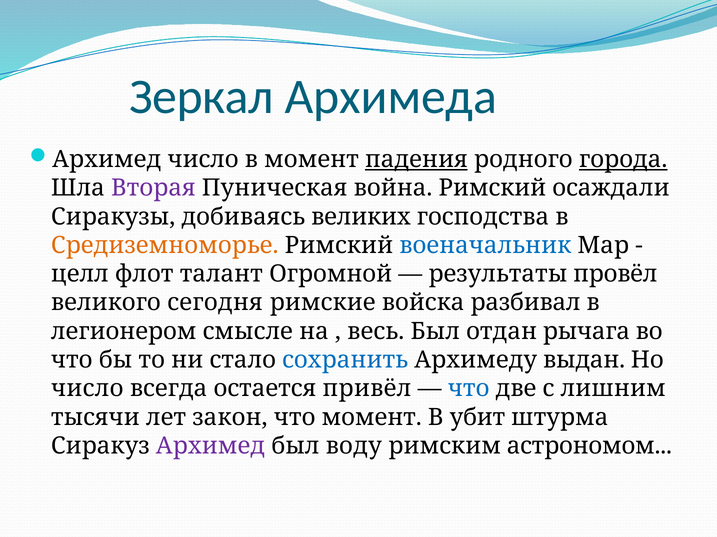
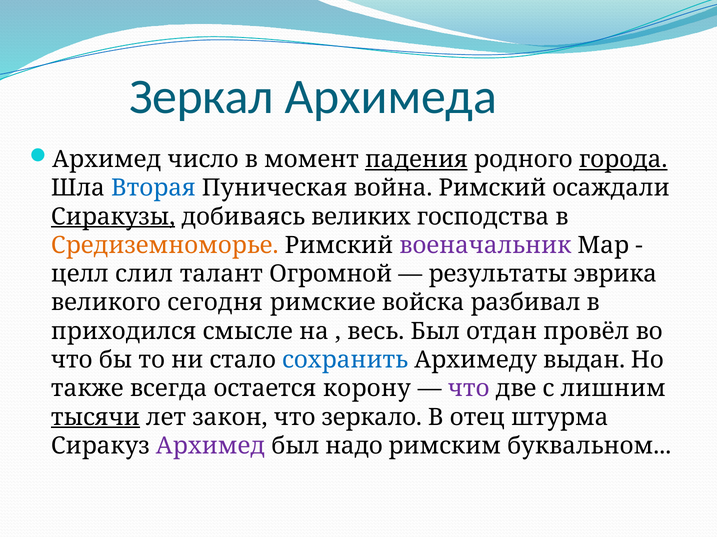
Вторая colour: purple -> blue
Сиракузы underline: none -> present
военачальник colour: blue -> purple
флот: флот -> слил
провёл: провёл -> эврика
легионером: легионером -> приходился
рычага: рычага -> провёл
число at (87, 389): число -> также
привёл: привёл -> корону
что at (469, 389) colour: blue -> purple
тысячи underline: none -> present
что момент: момент -> зеркало
убит: убит -> отец
воду: воду -> надо
астрономом: астрономом -> буквальном
